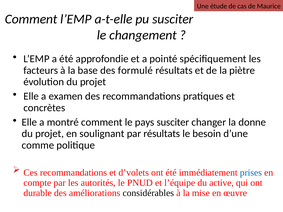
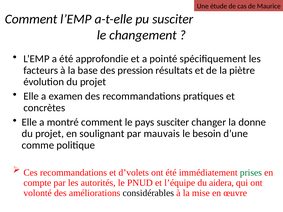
formulé: formulé -> pression
par résultats: résultats -> mauvais
prises colour: blue -> green
active: active -> aidera
durable: durable -> volonté
